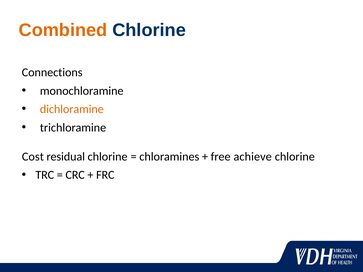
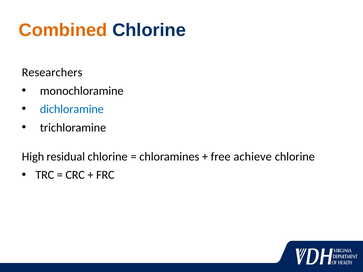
Connections: Connections -> Researchers
dichloramine colour: orange -> blue
Cost: Cost -> High
